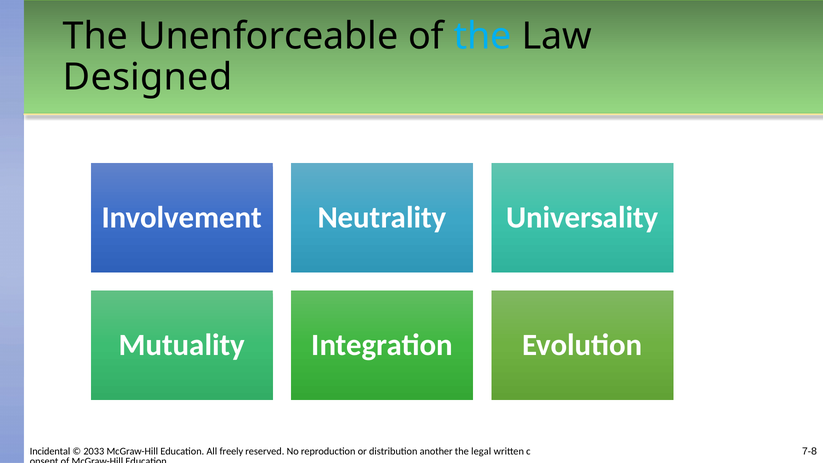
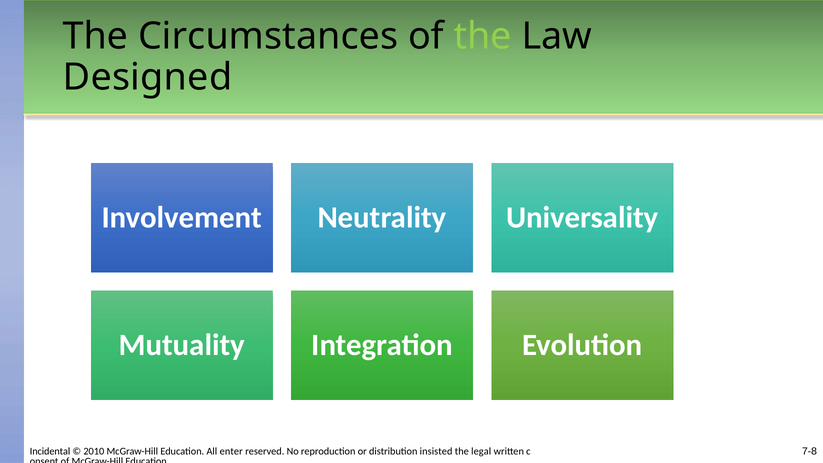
Unenforceable: Unenforceable -> Circumstances
the at (483, 36) colour: light blue -> light green
2033: 2033 -> 2010
freely: freely -> enter
another: another -> insisted
